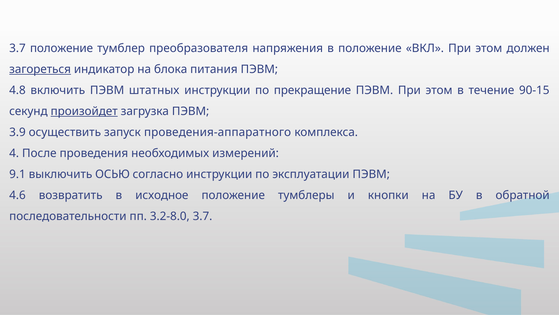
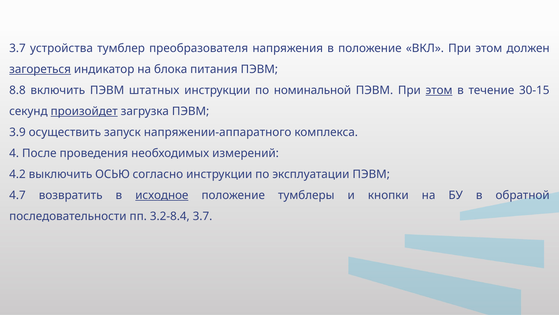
3.7 положение: положение -> устройства
4.8: 4.8 -> 8.8
прекращение: прекращение -> номинальной
этом at (439, 90) underline: none -> present
90-15: 90-15 -> 30-15
проведения-аппаратного: проведения-аппаратного -> напряжении-аппаратного
9.1: 9.1 -> 4.2
4.6: 4.6 -> 4.7
исходное underline: none -> present
3.2-8.0: 3.2-8.0 -> 3.2-8.4
